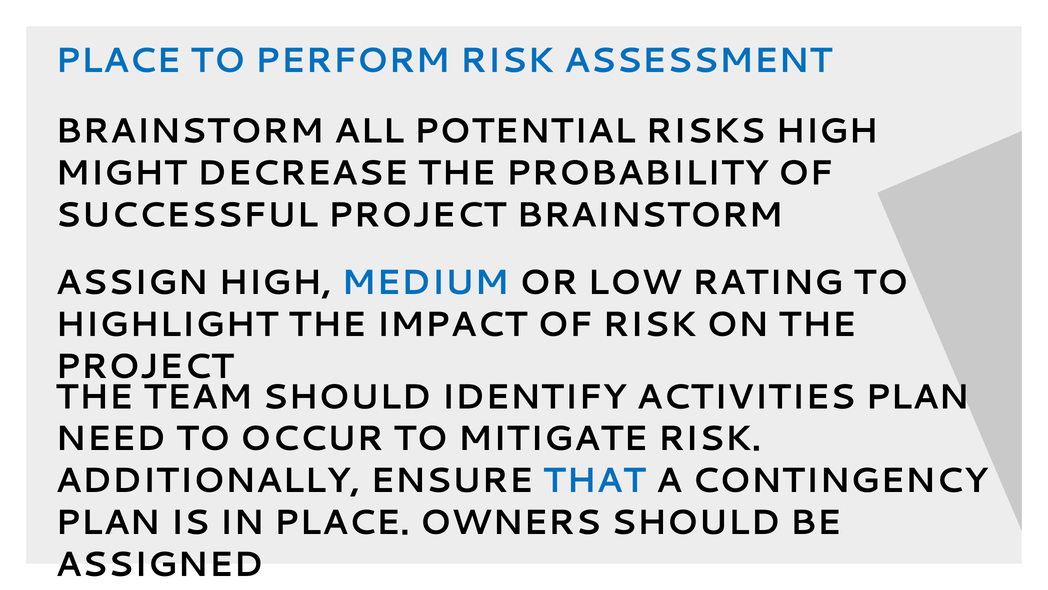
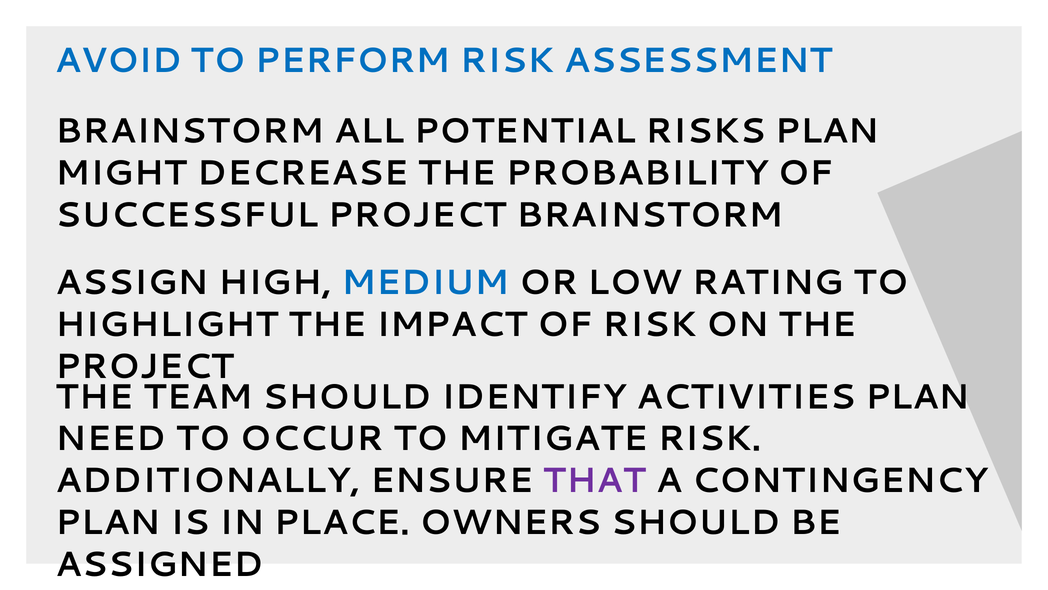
PLACE at (118, 61): PLACE -> AVOID
RISKS HIGH: HIGH -> PLAN
THAT colour: blue -> purple
